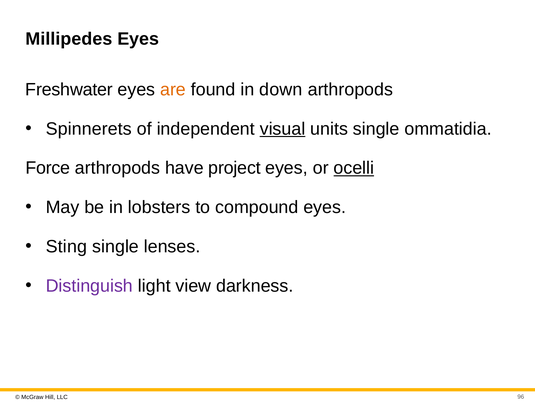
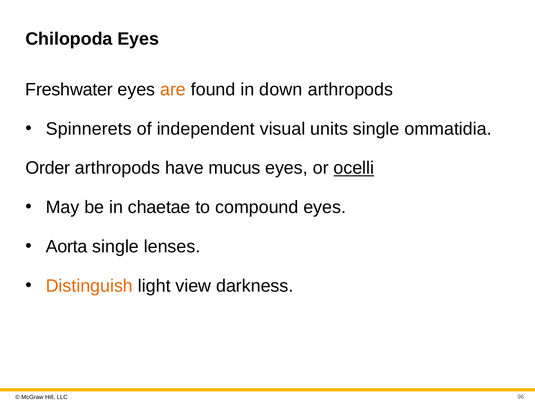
Millipedes: Millipedes -> Chilopoda
visual underline: present -> none
Force: Force -> Order
project: project -> mucus
lobsters: lobsters -> chaetae
Sting: Sting -> Aorta
Distinguish colour: purple -> orange
